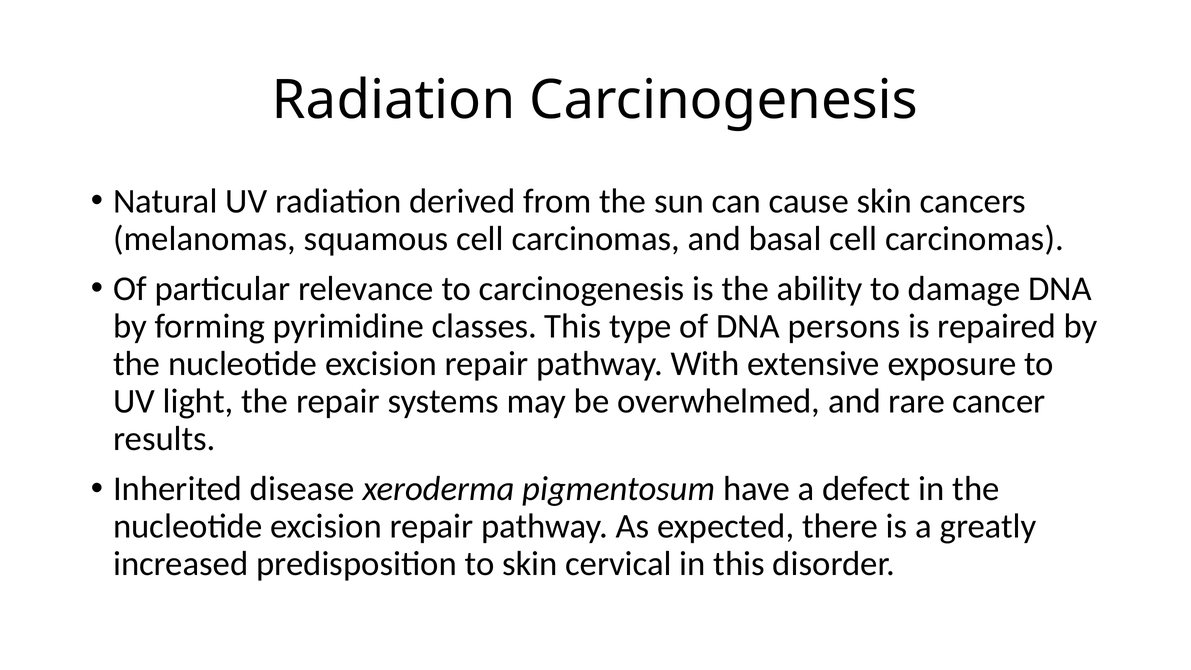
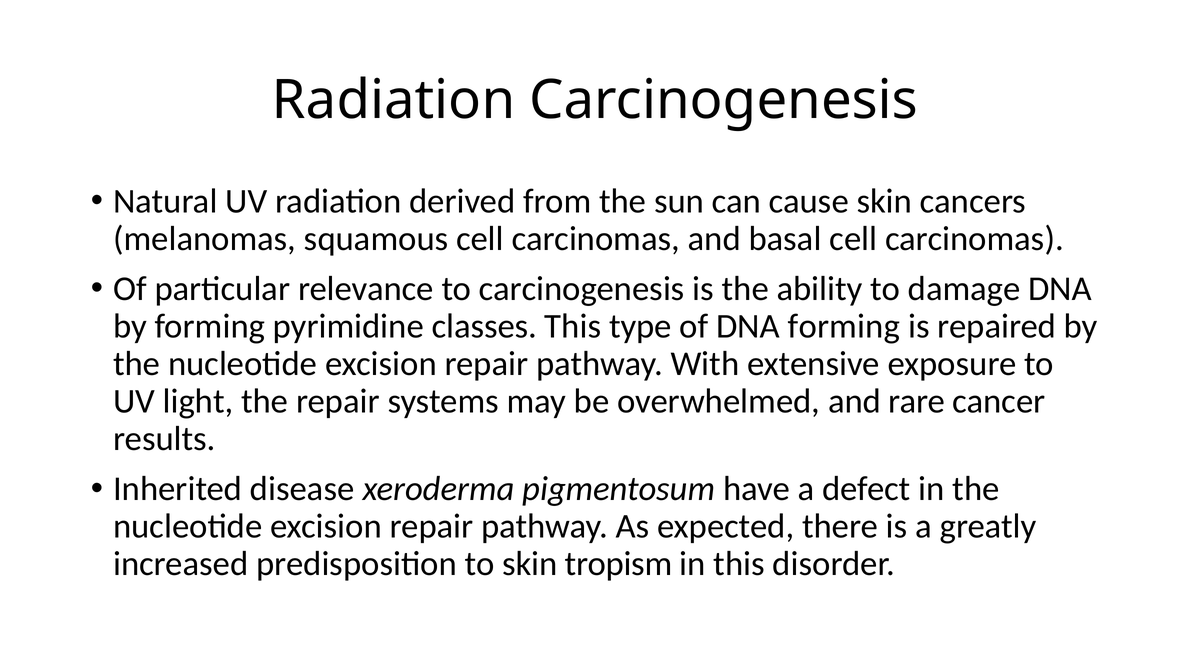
DNA persons: persons -> forming
cervical: cervical -> tropism
